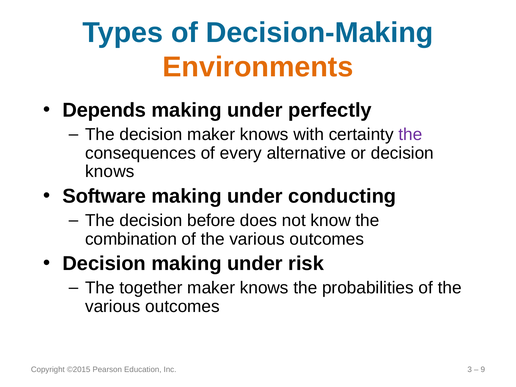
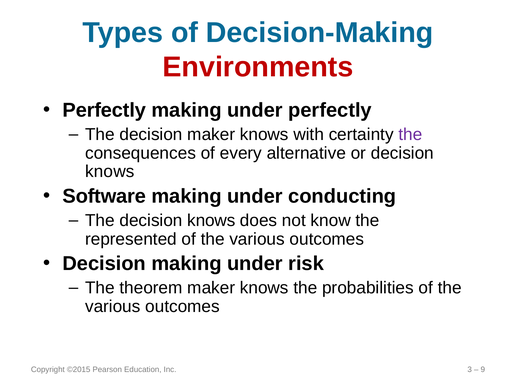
Environments colour: orange -> red
Depends at (104, 110): Depends -> Perfectly
The decision before: before -> knows
combination: combination -> represented
together: together -> theorem
